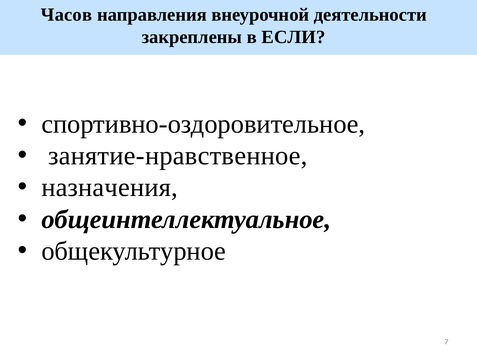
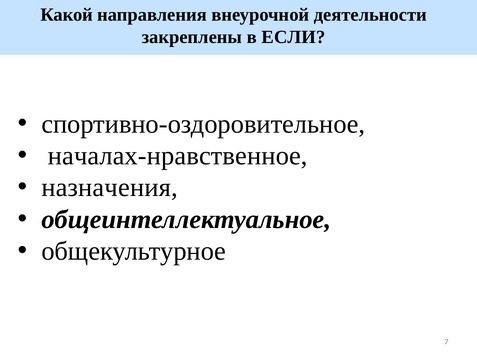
Часов: Часов -> Какой
занятие-нравственное: занятие-нравственное -> началах-нравственное
